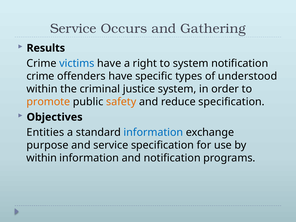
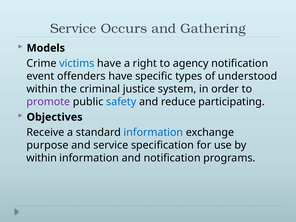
Results: Results -> Models
to system: system -> agency
crime at (40, 76): crime -> event
promote colour: orange -> purple
safety colour: orange -> blue
reduce specification: specification -> participating
Entities: Entities -> Receive
